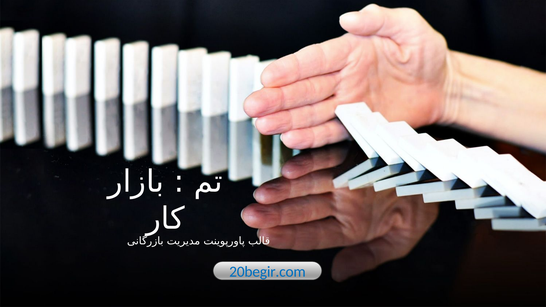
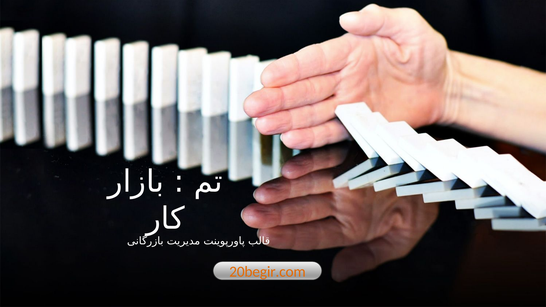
20begir.com colour: blue -> orange
